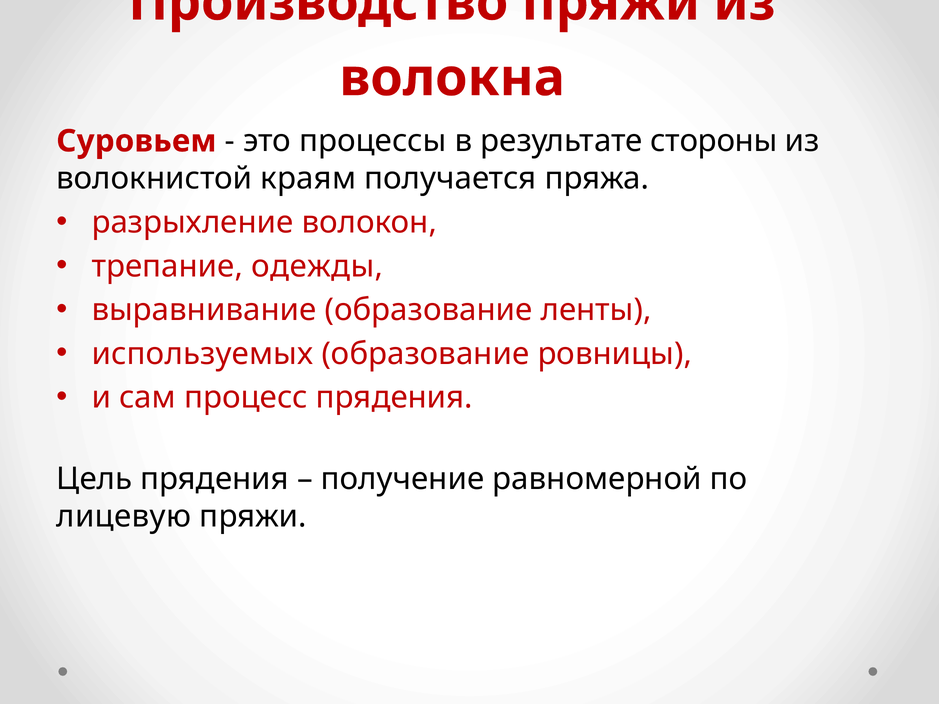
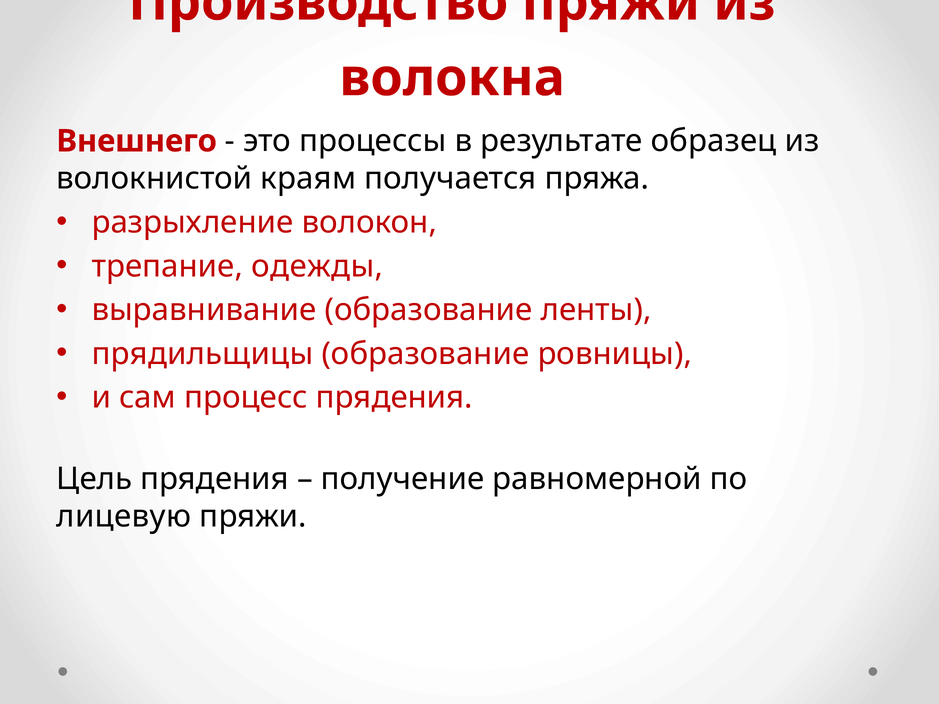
Суровьем: Суровьем -> Внешнего
стороны: стороны -> образец
используемых: используемых -> прядильщицы
